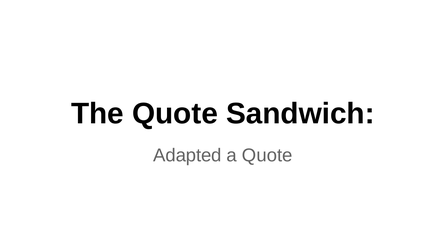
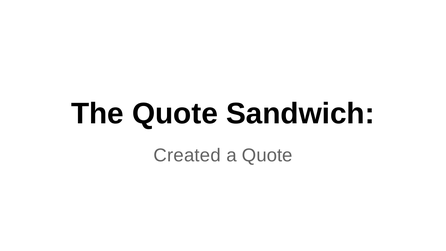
Adapted: Adapted -> Created
